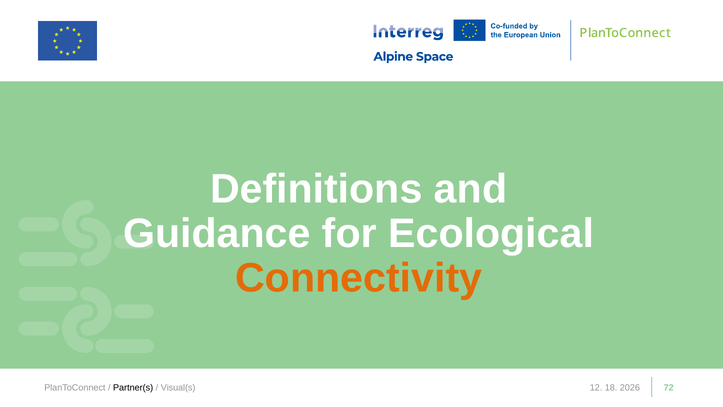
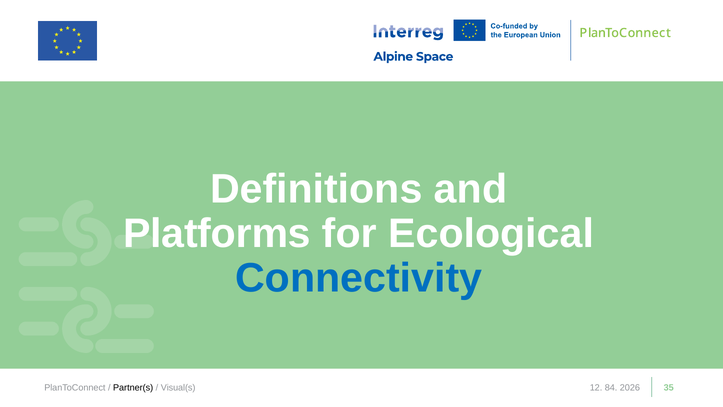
Guidance: Guidance -> Platforms
Connectivity colour: orange -> blue
18: 18 -> 84
72: 72 -> 35
